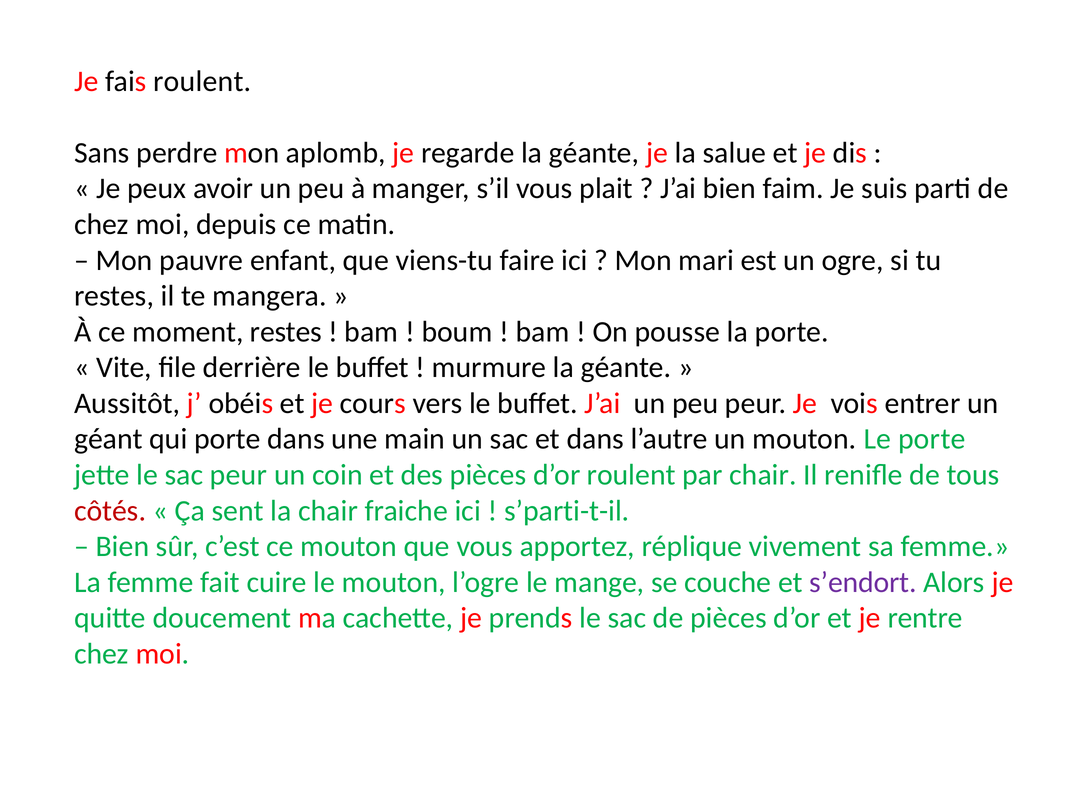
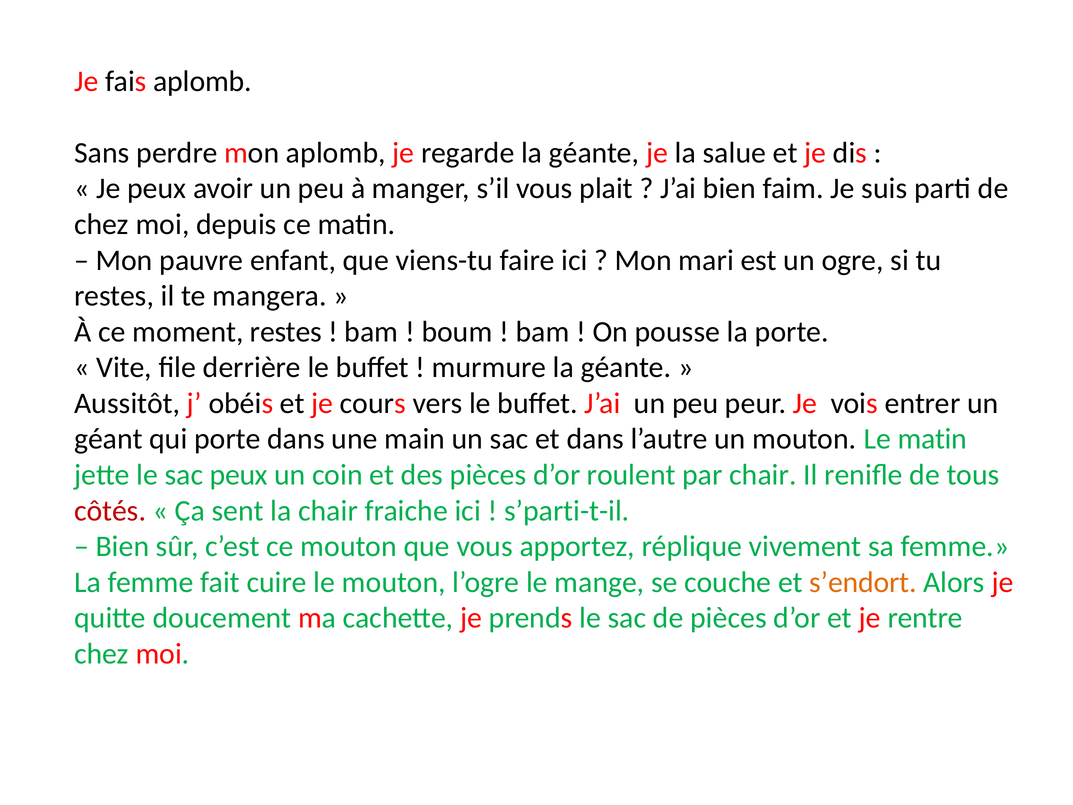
fais roulent: roulent -> aplomb
Le porte: porte -> matin
sac peur: peur -> peux
s’endort colour: purple -> orange
